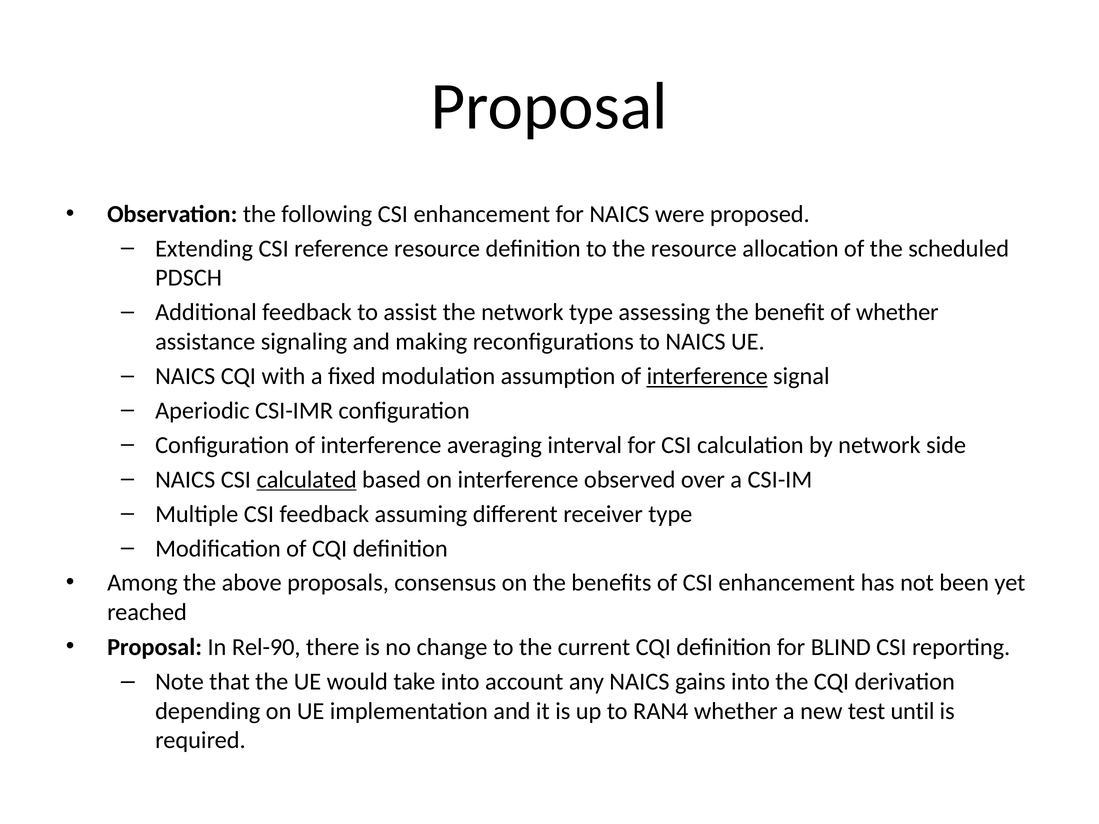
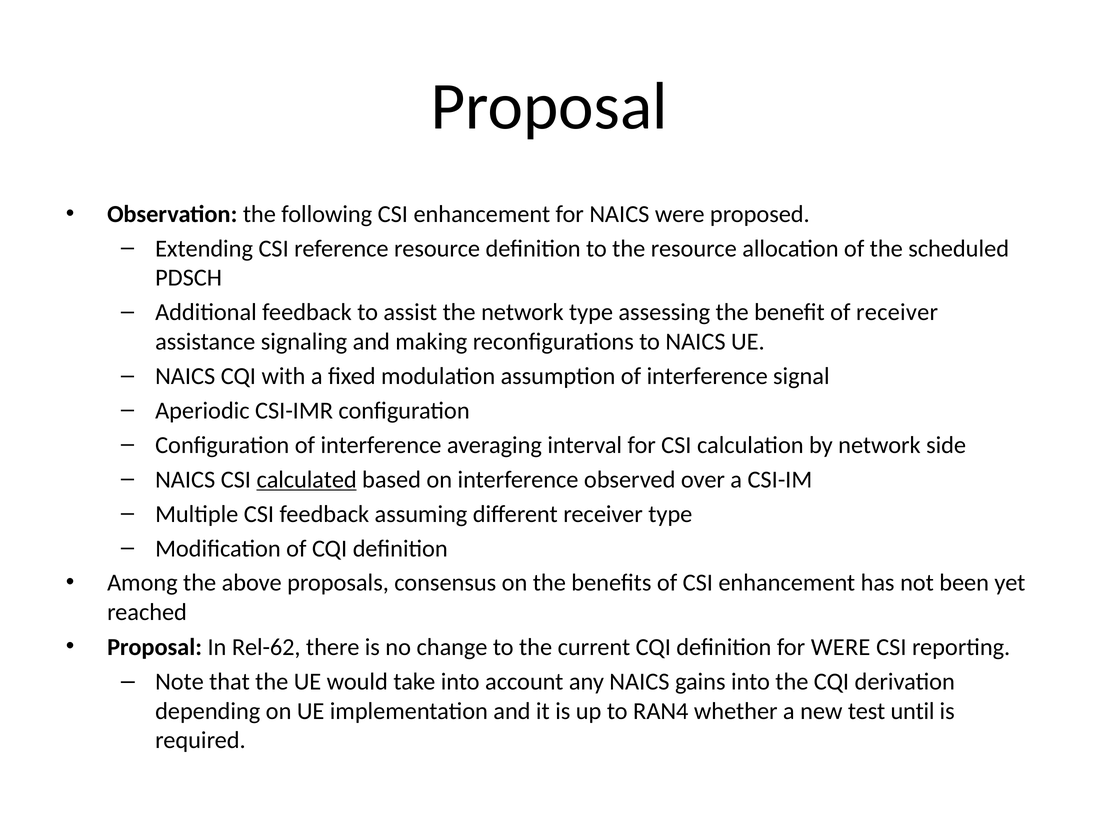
of whether: whether -> receiver
interference at (707, 376) underline: present -> none
Rel-90: Rel-90 -> Rel-62
for BLIND: BLIND -> WERE
